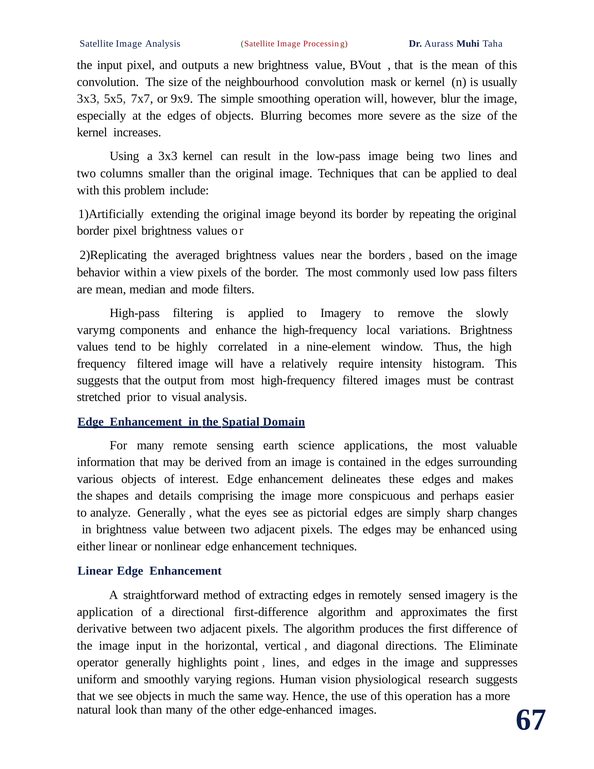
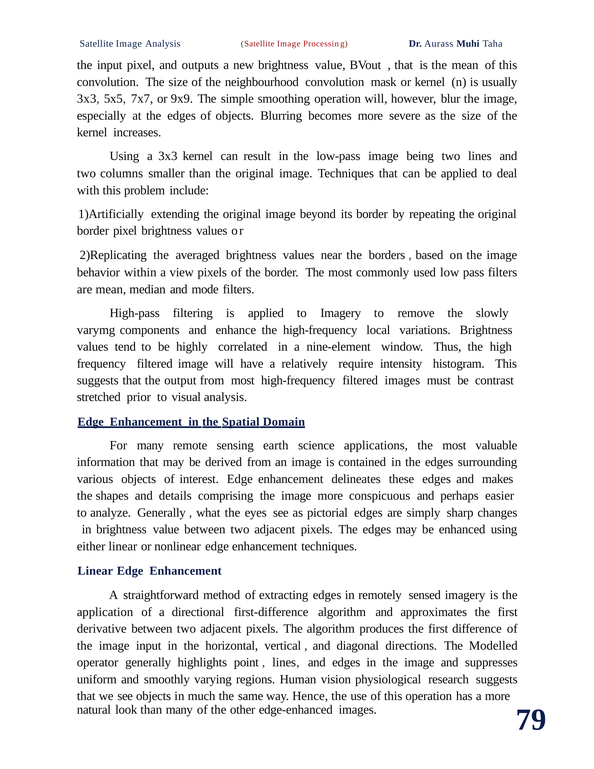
Eliminate: Eliminate -> Modelled
67: 67 -> 79
